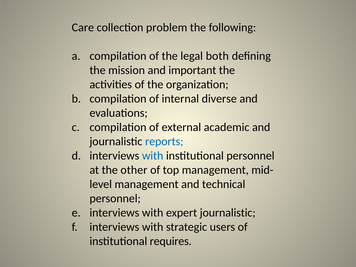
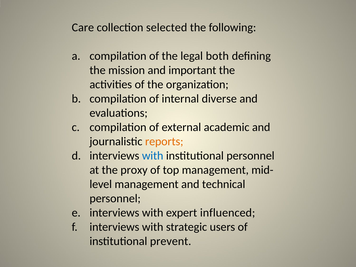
problem: problem -> selected
reports colour: blue -> orange
other: other -> proxy
expert journalistic: journalistic -> influenced
requires: requires -> prevent
